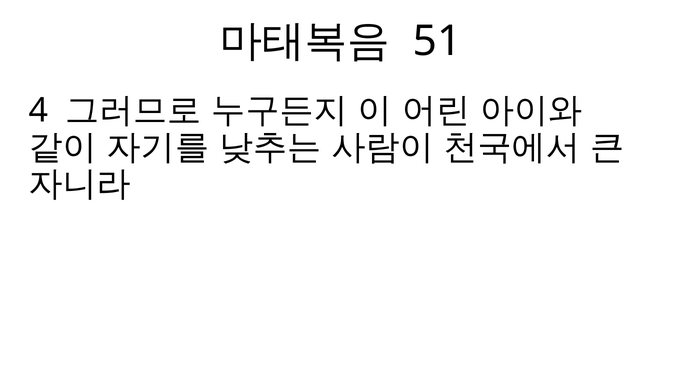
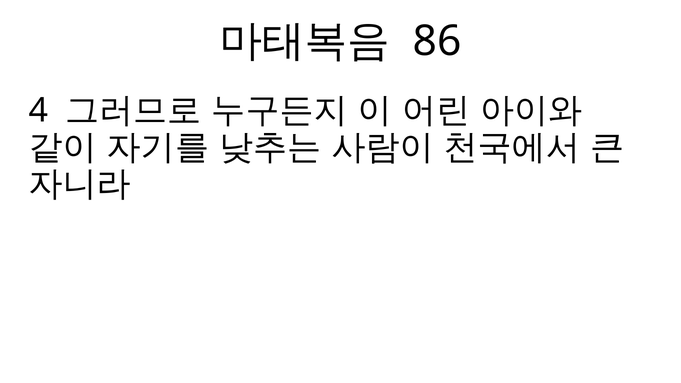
51: 51 -> 86
